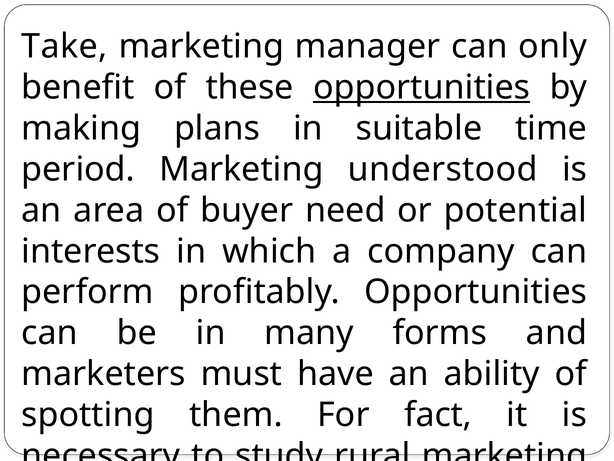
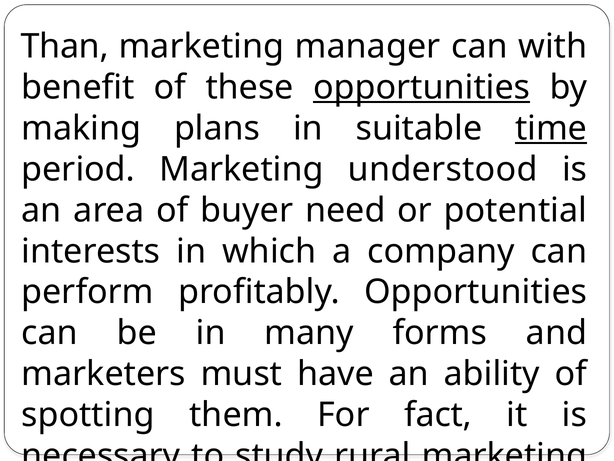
Take: Take -> Than
only: only -> with
time underline: none -> present
